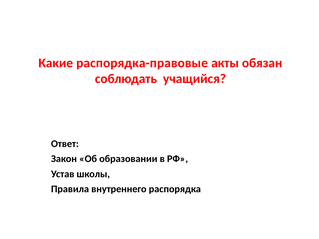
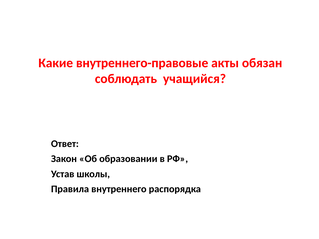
распорядка-правовые: распорядка-правовые -> внутреннего-правовые
